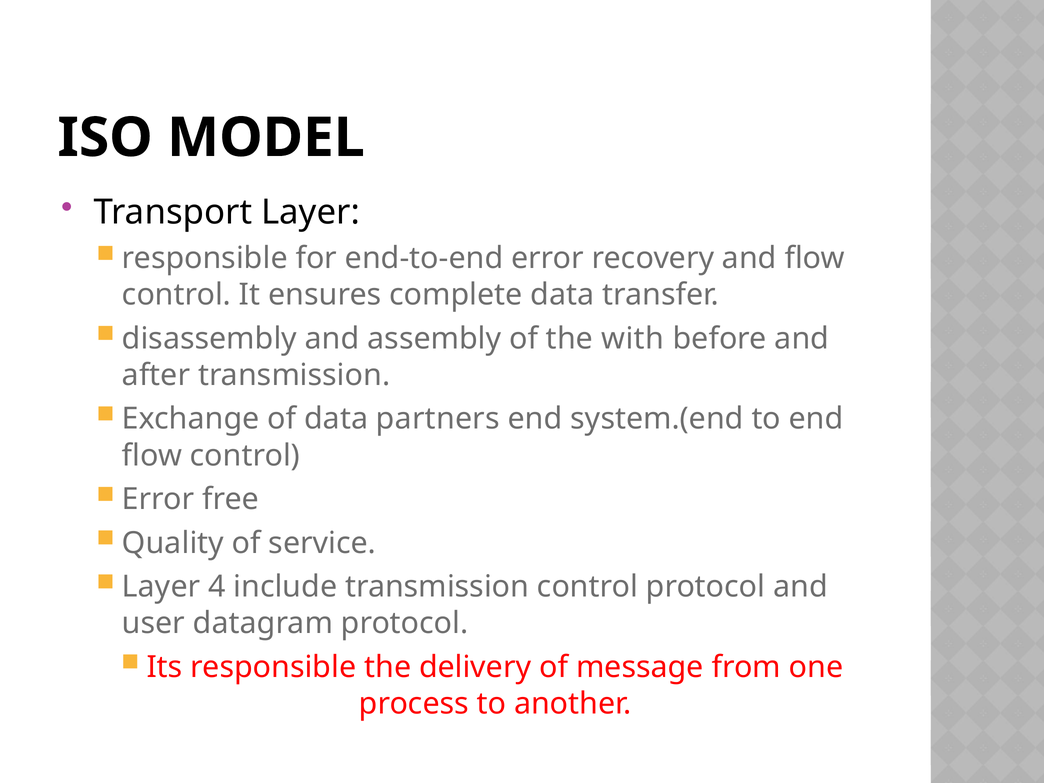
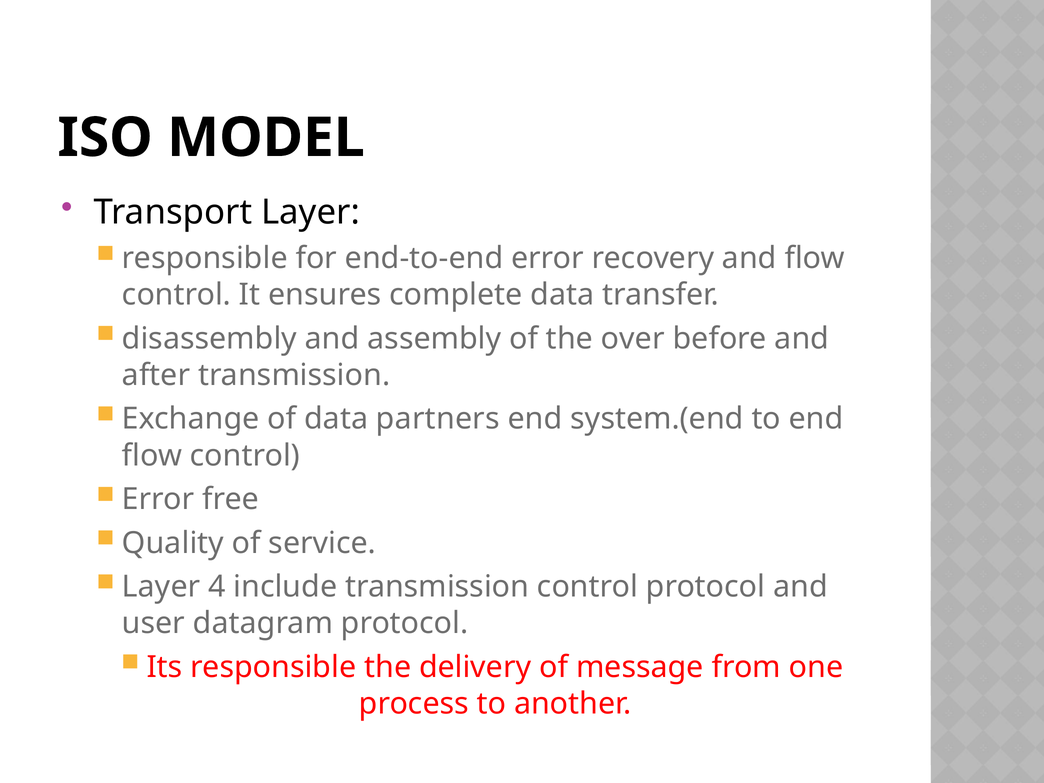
with: with -> over
